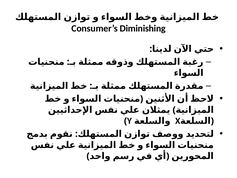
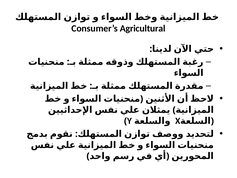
Diminishing: Diminishing -> Agricultural
